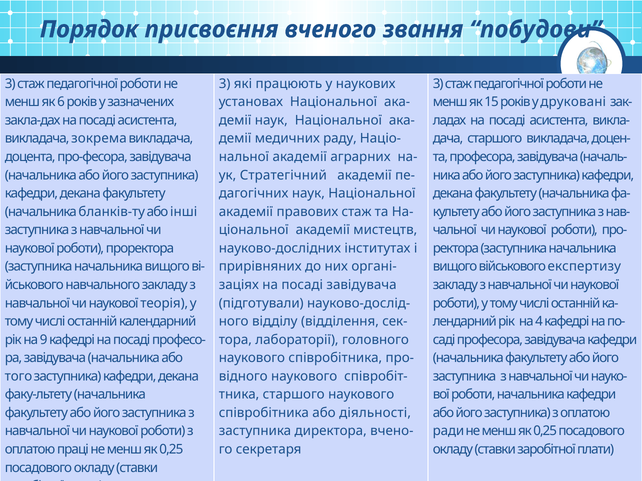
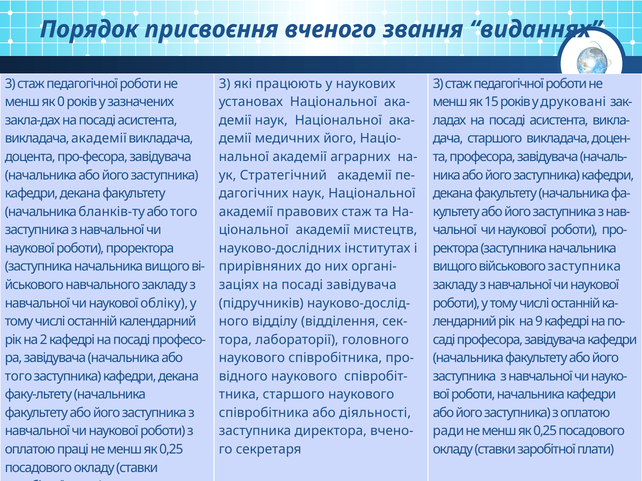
побудови: побудови -> виданнях
6: 6 -> 0
викладача зокрема: зокрема -> академії
медичних раду: раду -> його
інші at (184, 212): інші -> того
військового експертизу: експертизу -> заступника
теорія: теорія -> обліку
підготували: підготували -> підручників
4: 4 -> 9
9: 9 -> 2
